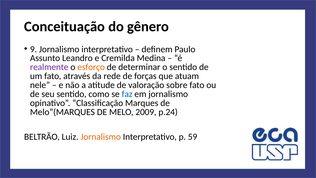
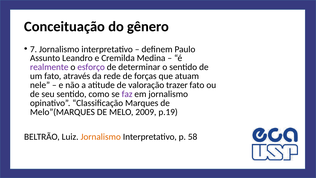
9: 9 -> 7
esforço colour: orange -> purple
sobre: sobre -> trazer
faz colour: blue -> purple
p.24: p.24 -> p.19
59: 59 -> 58
